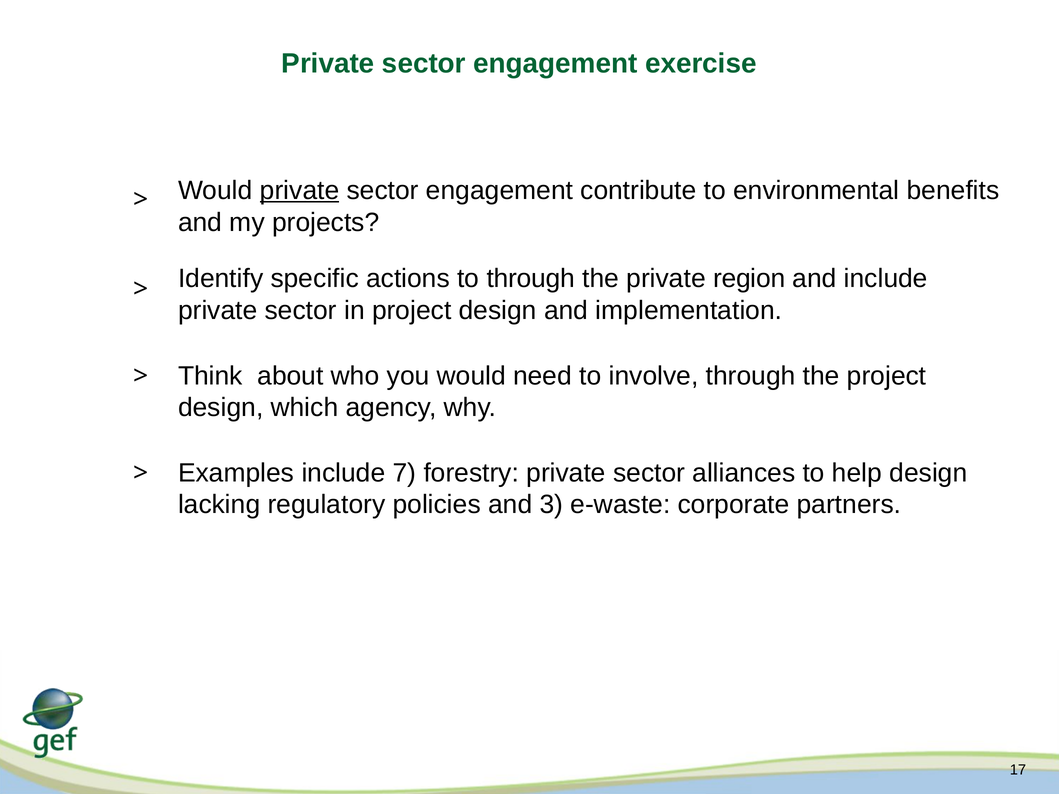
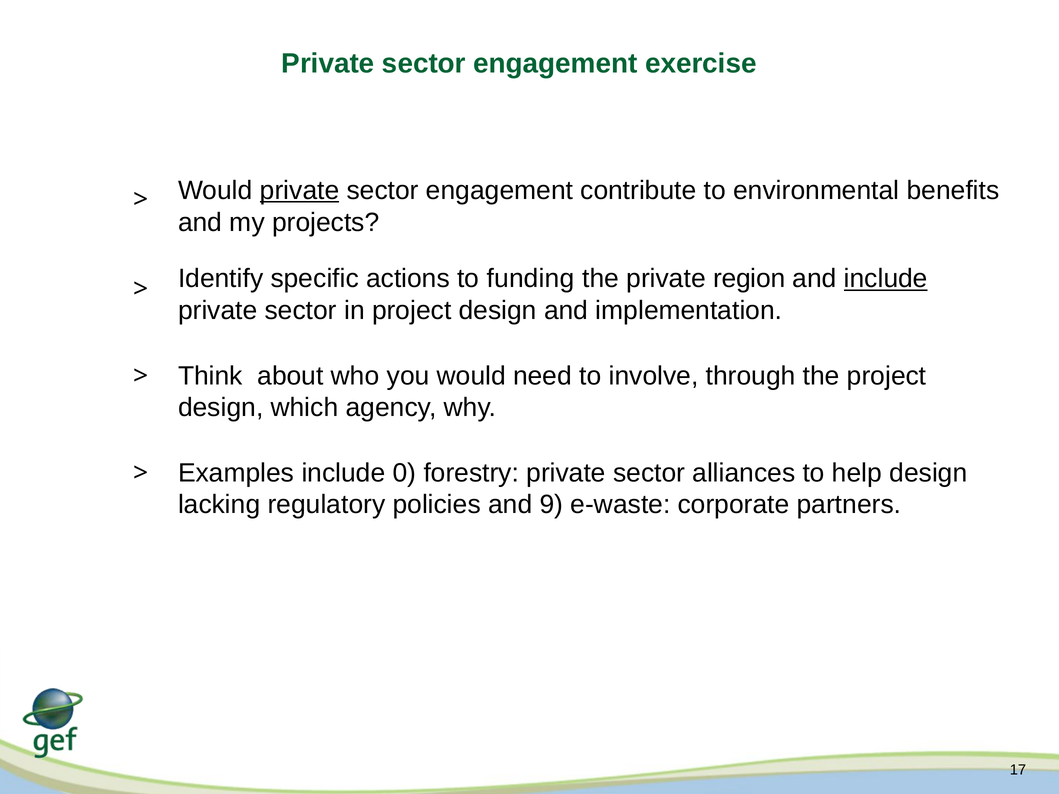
to through: through -> funding
include at (886, 279) underline: none -> present
7: 7 -> 0
3: 3 -> 9
